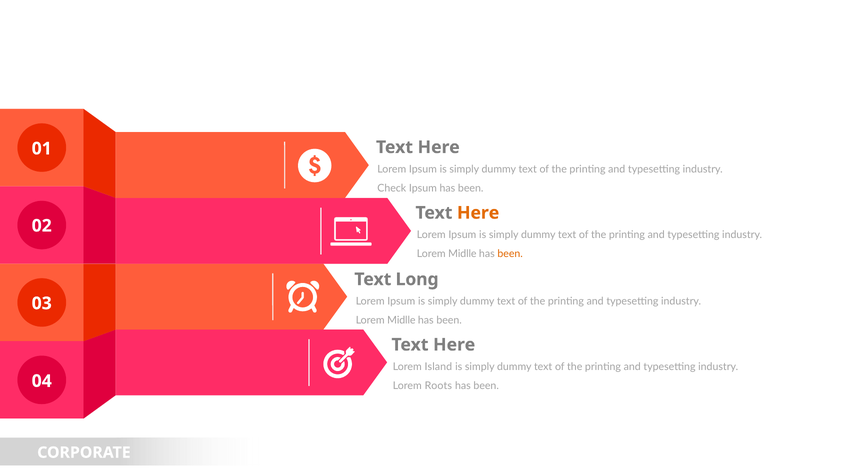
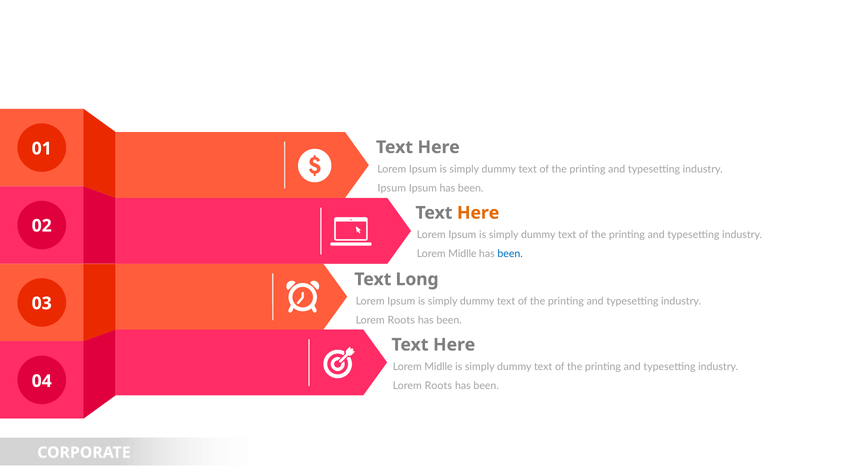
Check at (392, 188): Check -> Ipsum
been at (510, 254) colour: orange -> blue
Midlle at (401, 320): Midlle -> Roots
Island at (438, 367): Island -> Midlle
